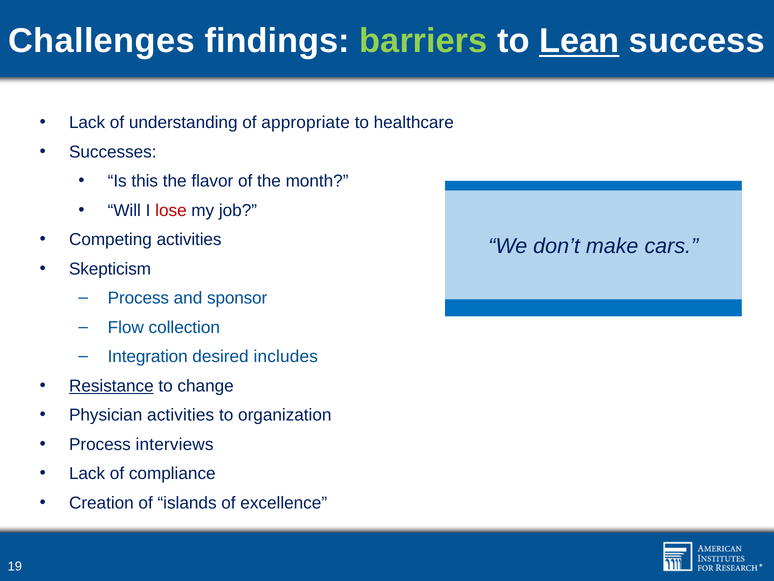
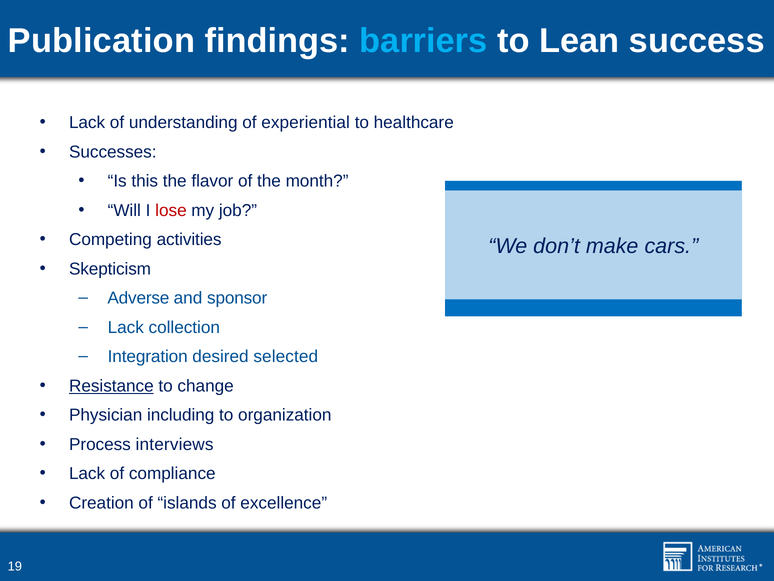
Challenges: Challenges -> Publication
barriers colour: light green -> light blue
Lean underline: present -> none
appropriate: appropriate -> experiential
Process at (138, 298): Process -> Adverse
Flow at (126, 327): Flow -> Lack
includes: includes -> selected
Physician activities: activities -> including
